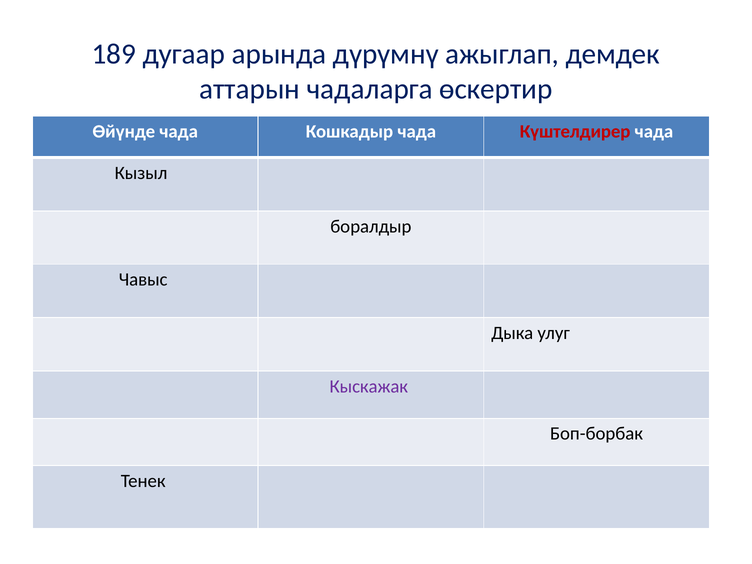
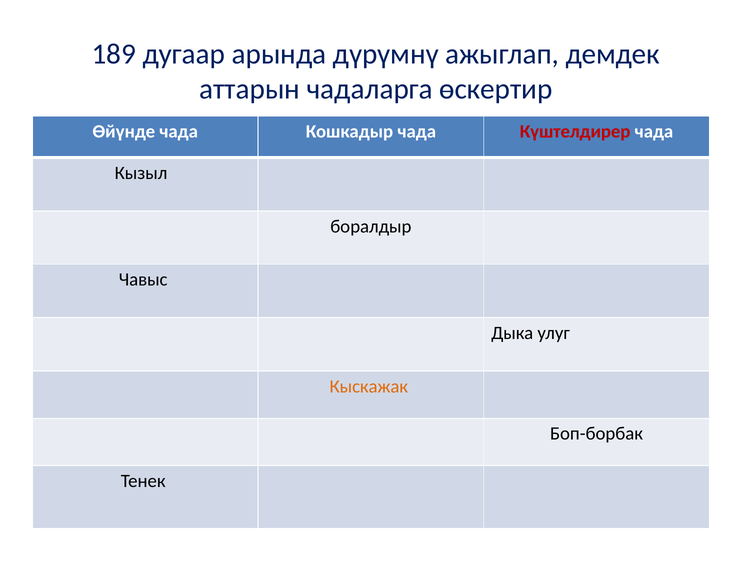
Кыскажак colour: purple -> orange
